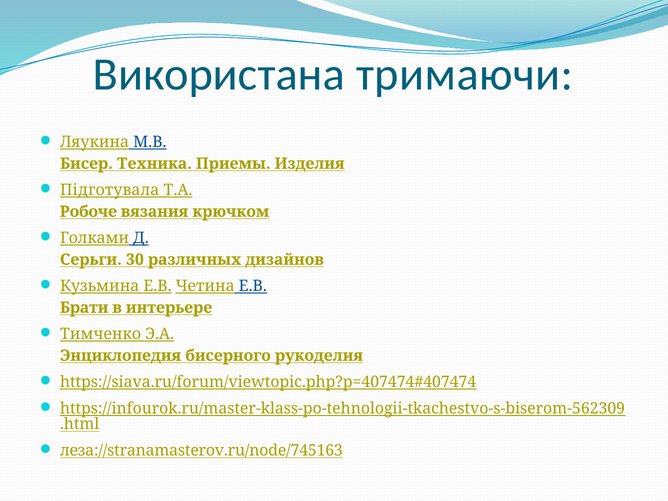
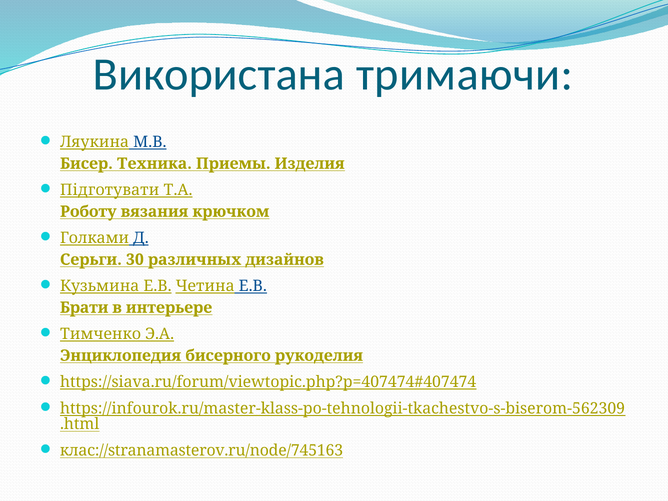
Підготувала: Підготувала -> Підготувати
Робоче: Робоче -> Роботу
леза://stranamasterov.ru/node/745163: леза://stranamasterov.ru/node/745163 -> клас://stranamasterov.ru/node/745163
